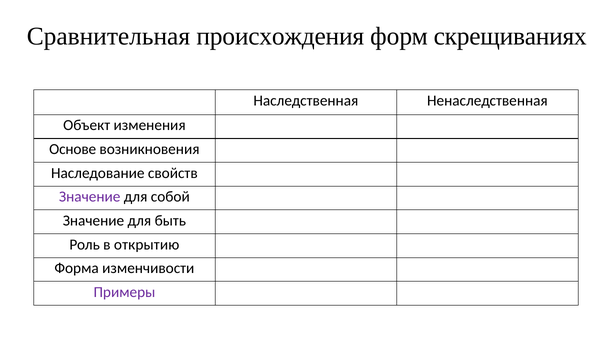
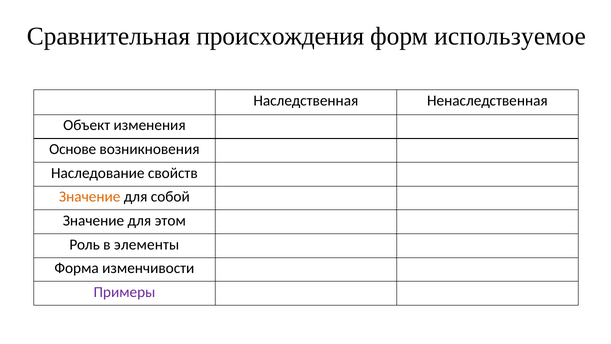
скрещиваниях: скрещиваниях -> используемое
Значение at (90, 197) colour: purple -> orange
быть: быть -> этом
открытию: открытию -> элементы
